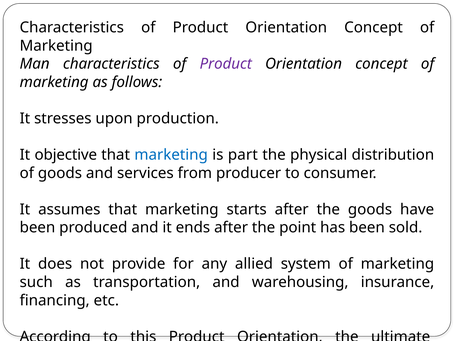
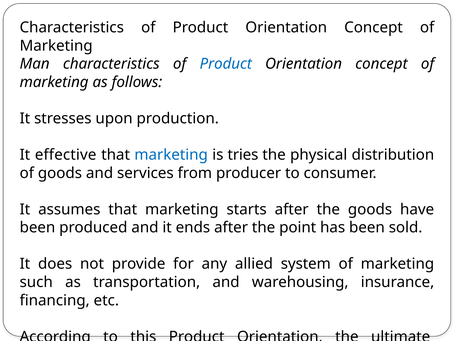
Product at (226, 64) colour: purple -> blue
objective: objective -> effective
part: part -> tries
